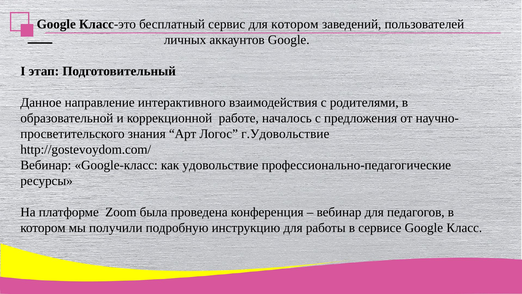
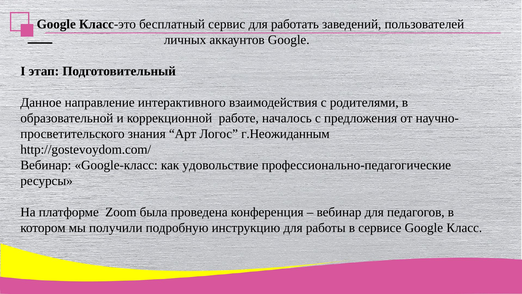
для котором: котором -> работать
г.Удовольствие: г.Удовольствие -> г.Неожиданным
